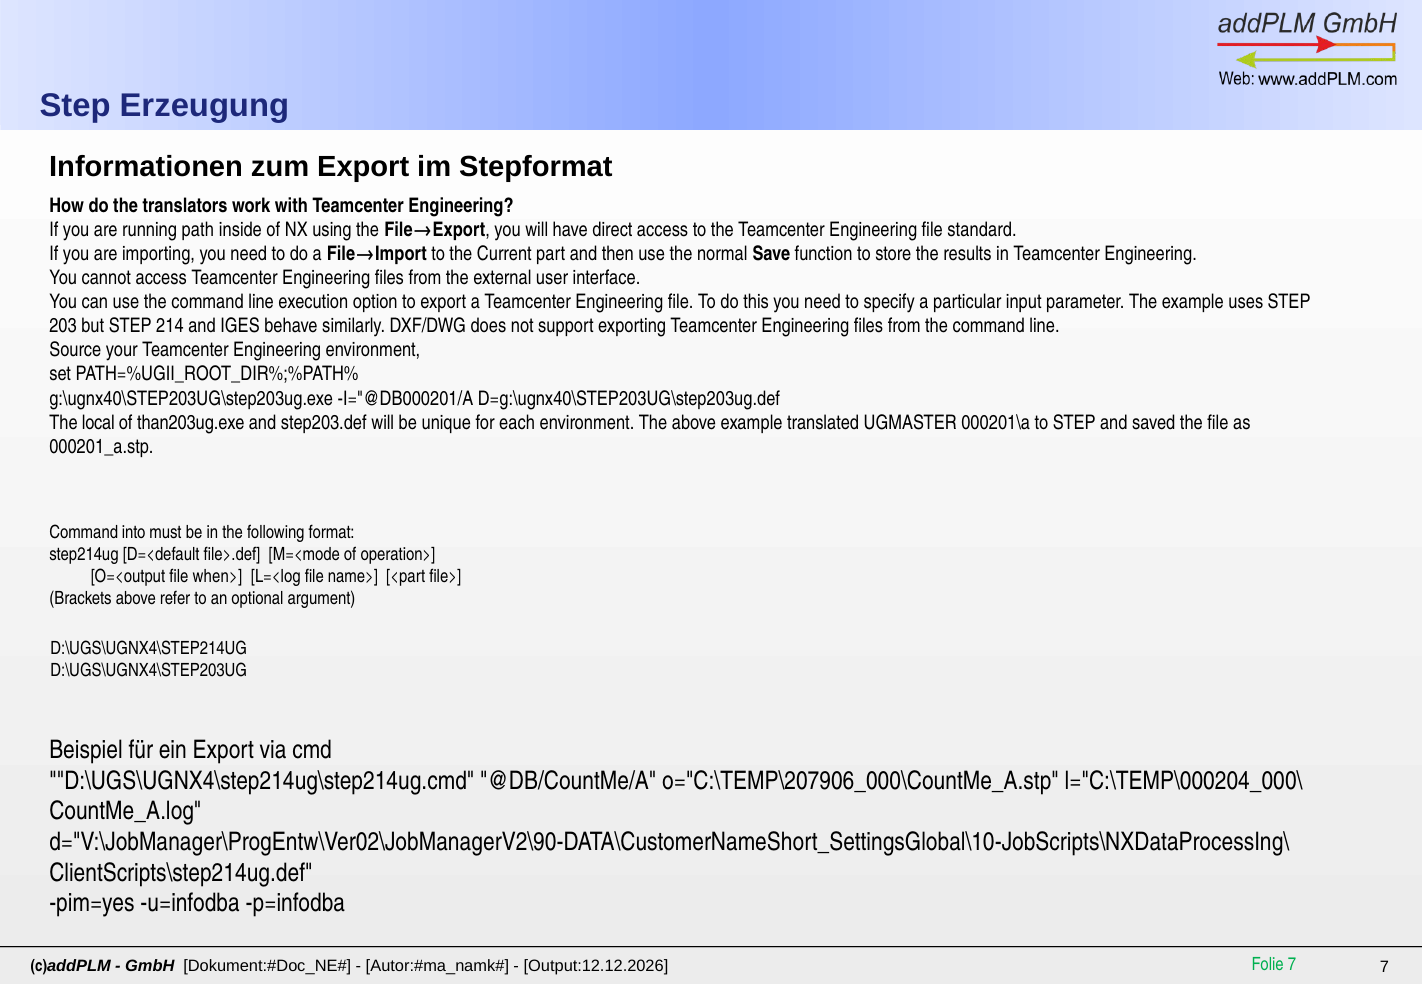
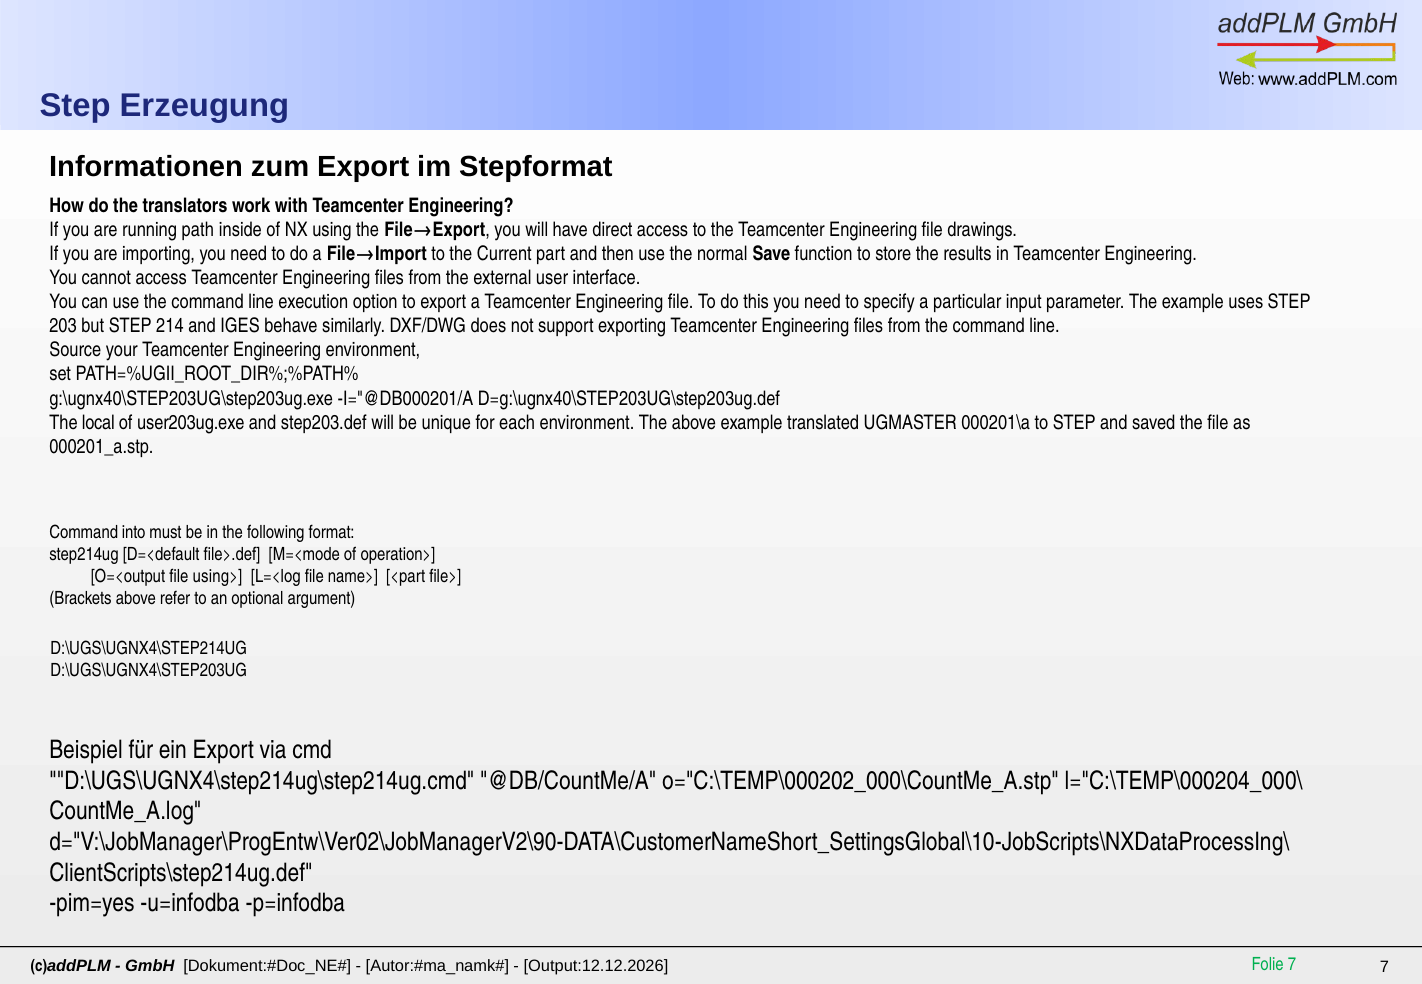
standard: standard -> drawings
than203ug.exe: than203ug.exe -> user203ug.exe
when>: when> -> using>
o="C:\TEMP\207906_000\CountMe_A.stp: o="C:\TEMP\207906_000\CountMe_A.stp -> o="C:\TEMP\000202_000\CountMe_A.stp
